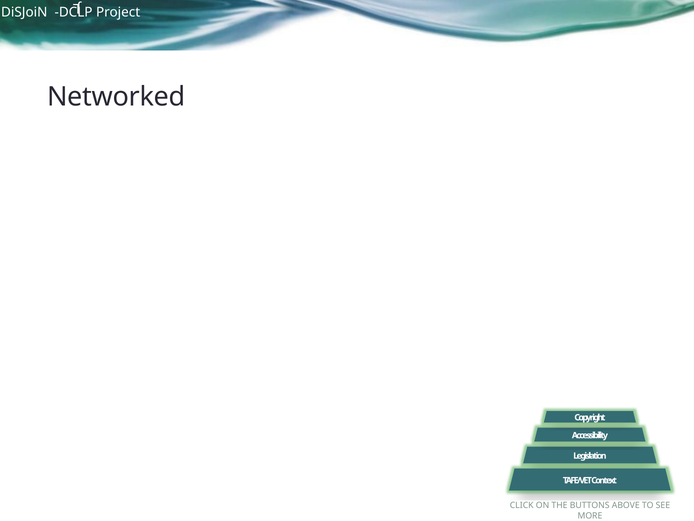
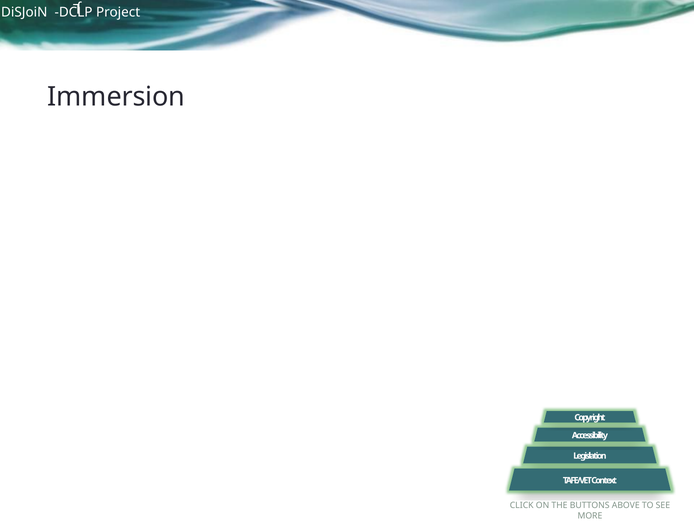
Networked: Networked -> Immersion
